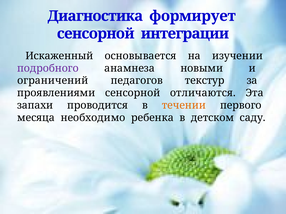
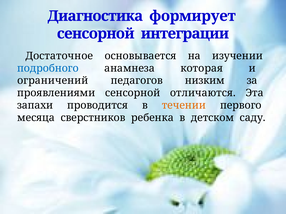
Искаженный: Искаженный -> Достаточное
подробного colour: purple -> blue
новыми: новыми -> которая
текстур: текстур -> низким
необходимо: необходимо -> сверстников
